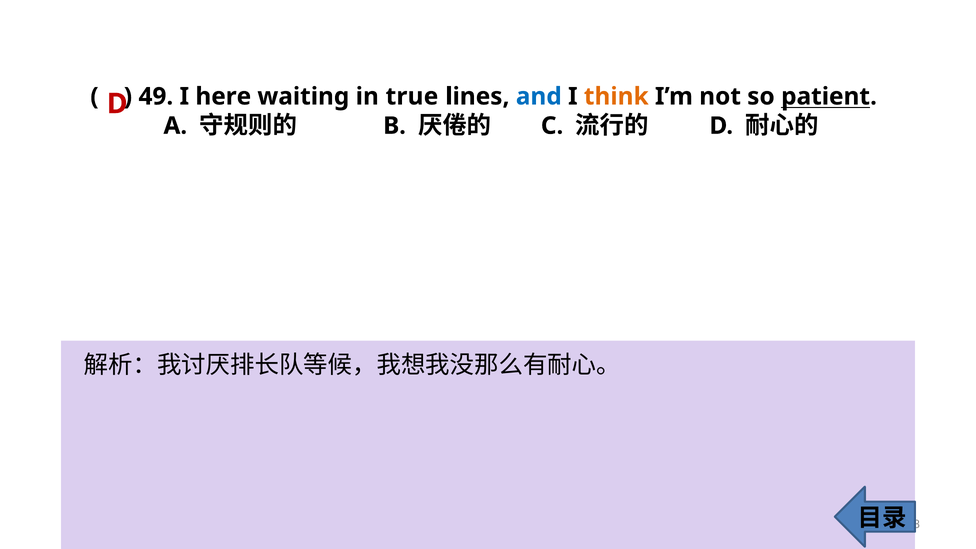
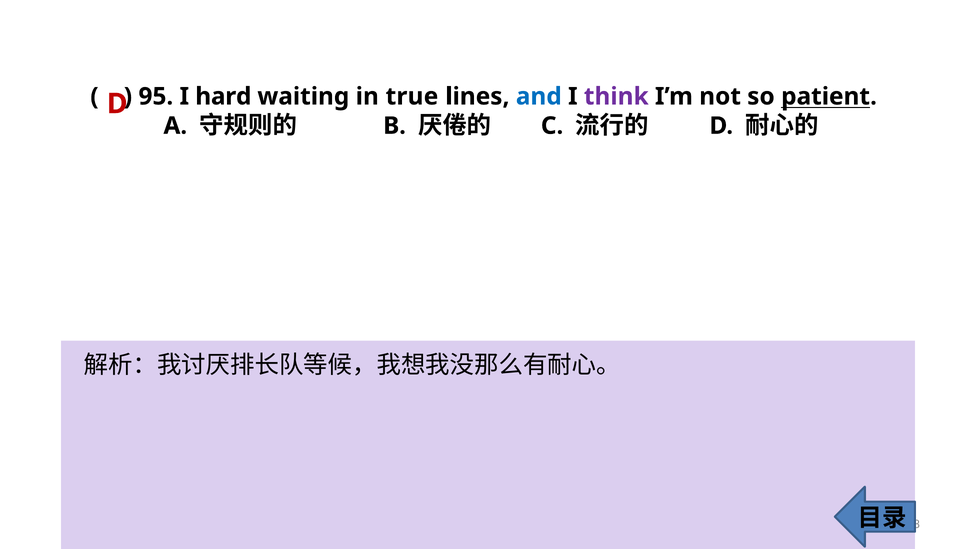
49: 49 -> 95
here: here -> hard
think colour: orange -> purple
